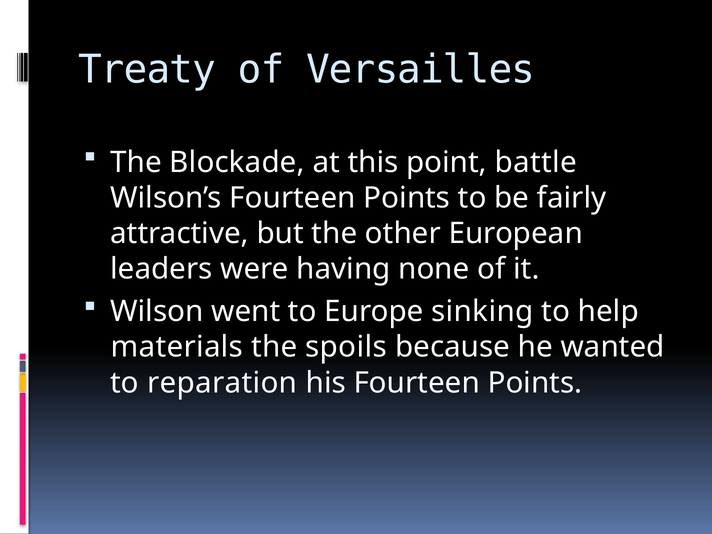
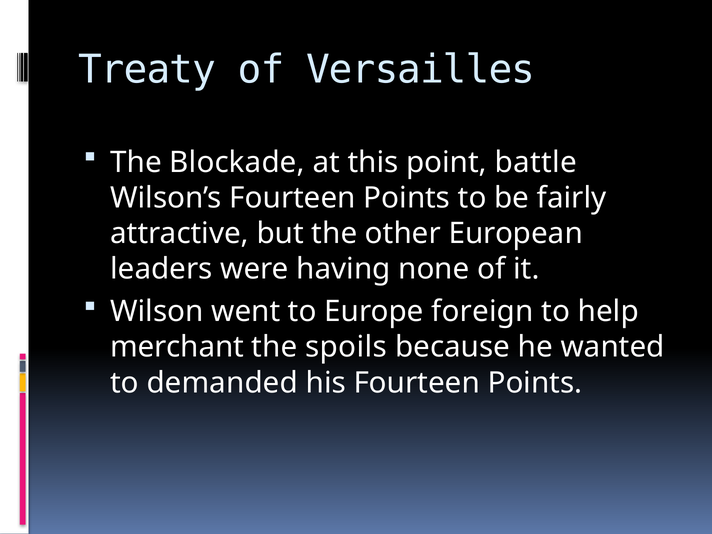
sinking: sinking -> foreign
materials: materials -> merchant
reparation: reparation -> demanded
